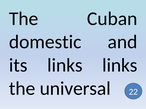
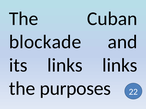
domestic: domestic -> blockade
universal: universal -> purposes
